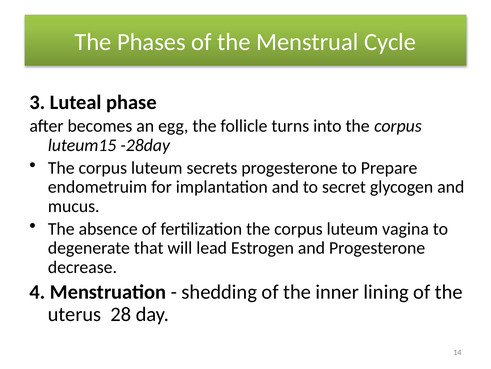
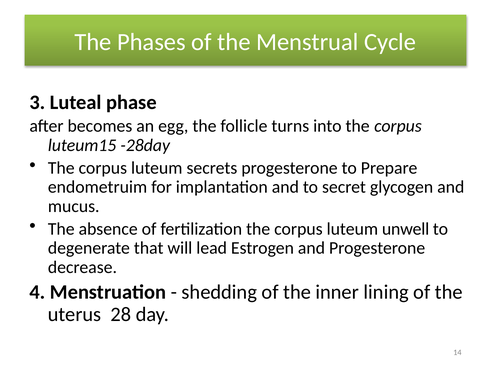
vagina: vagina -> unwell
